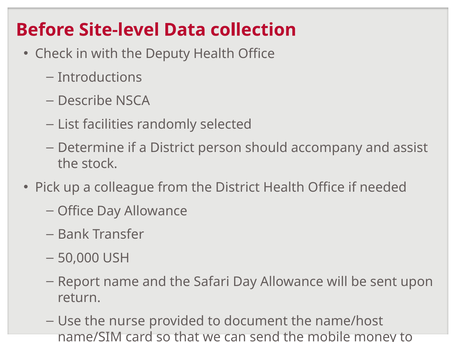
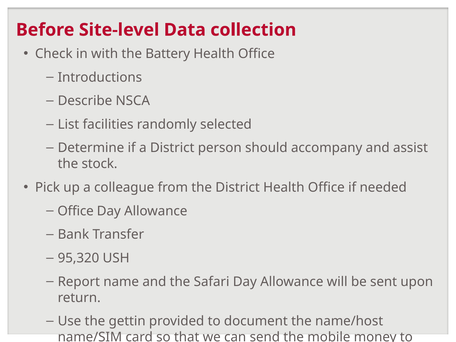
Deputy: Deputy -> Battery
50,000: 50,000 -> 95,320
nurse: nurse -> gettin
